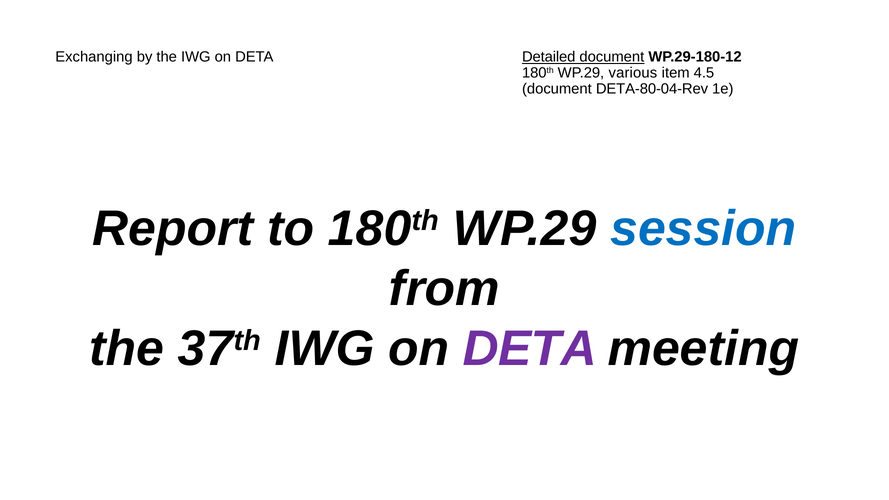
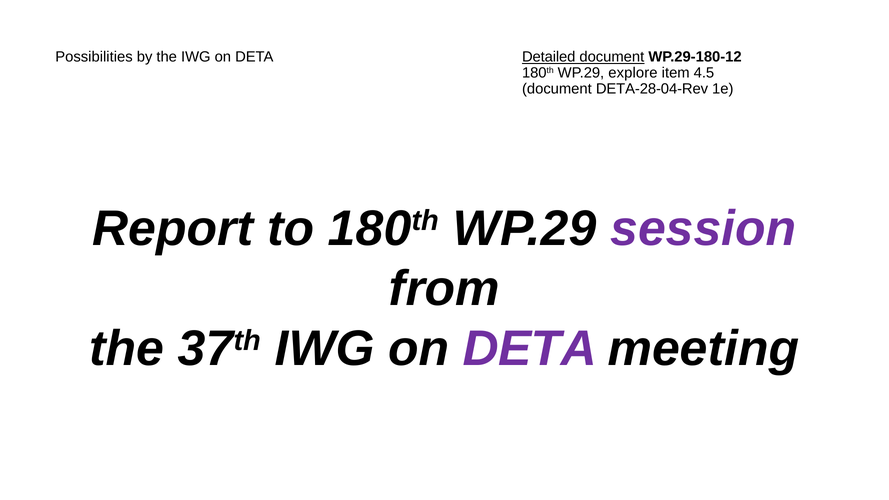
Exchanging: Exchanging -> Possibilities
various: various -> explore
DETA-80-04-Rev: DETA-80-04-Rev -> DETA-28-04-Rev
session colour: blue -> purple
